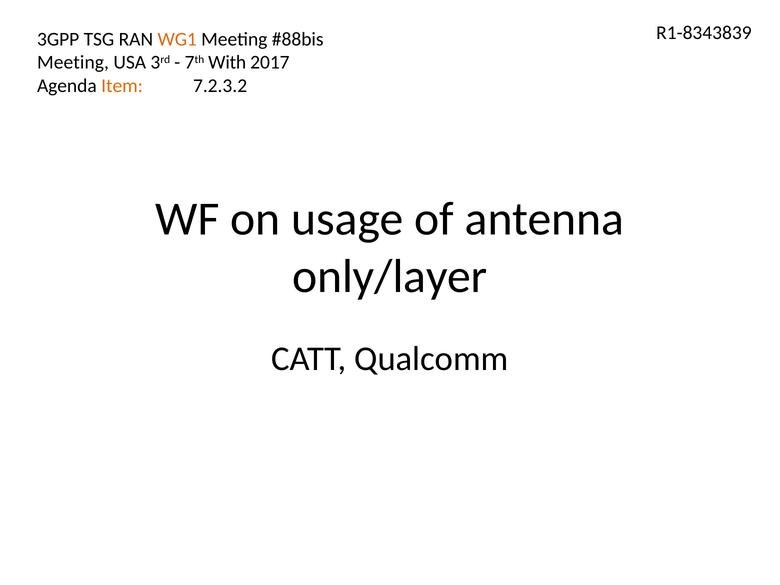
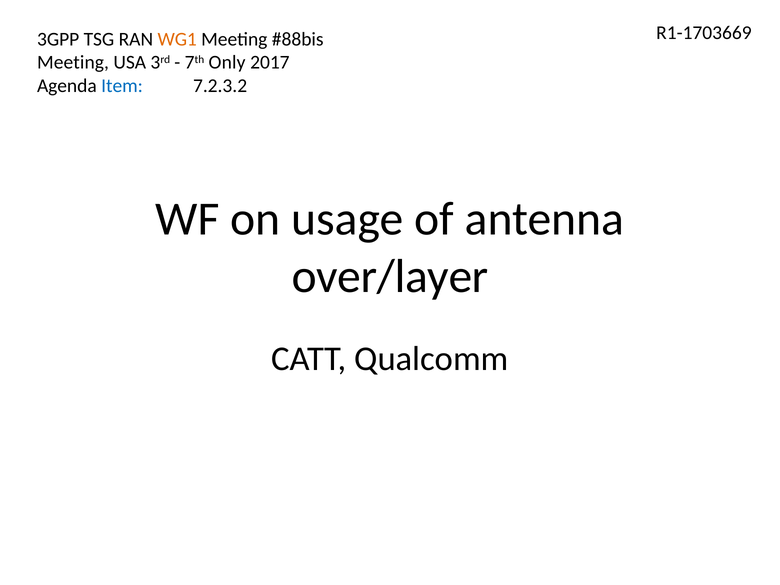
R1-8343839: R1-8343839 -> R1-1703669
With: With -> Only
Item colour: orange -> blue
only/layer: only/layer -> over/layer
